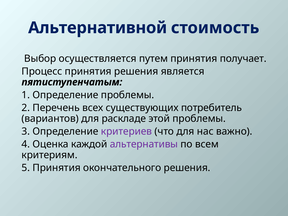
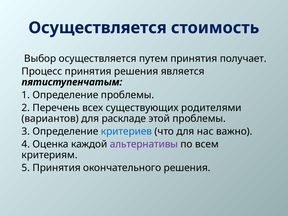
Альтернативной at (98, 28): Альтернативной -> Осуществляется
потребитель: потребитель -> родителями
критериев colour: purple -> blue
